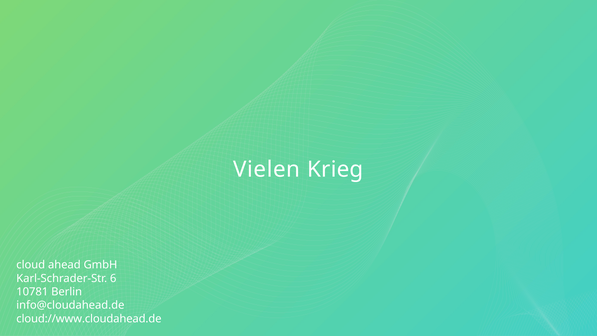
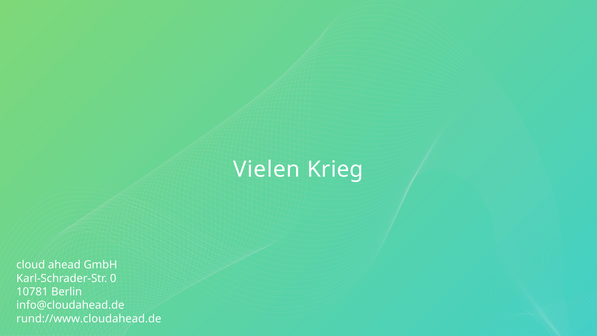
6: 6 -> 0
cloud://www.cloudahead.de: cloud://www.cloudahead.de -> rund://www.cloudahead.de
